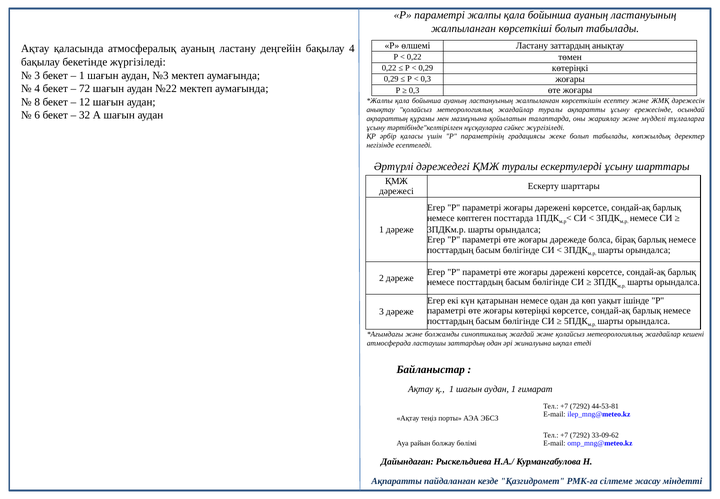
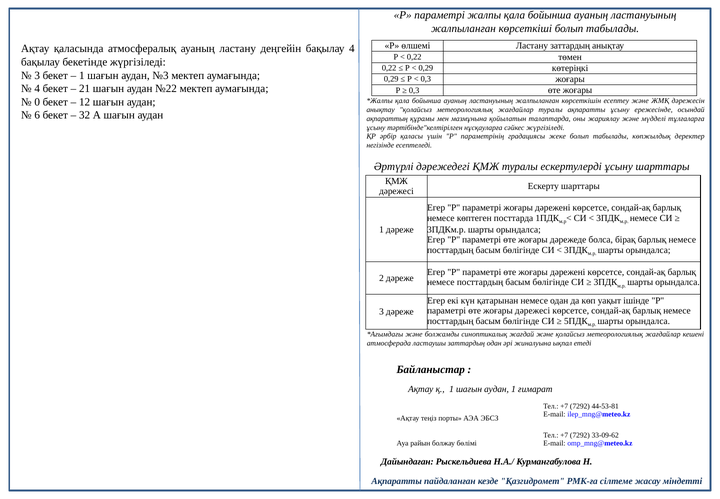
72: 72 -> 21
8: 8 -> 0
жоғары көтеріңкі: көтеріңкі -> дәрежесі
